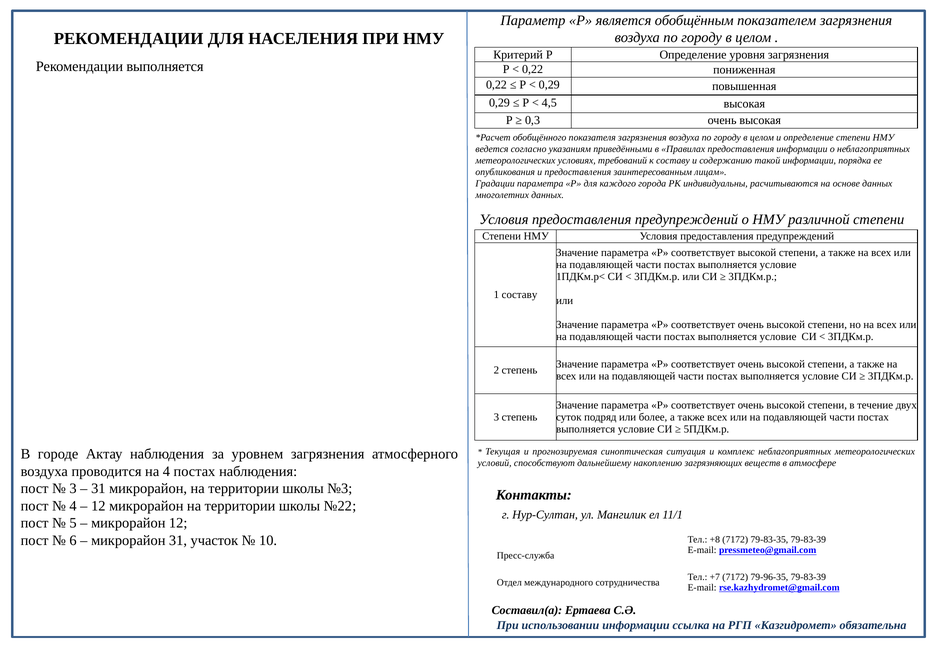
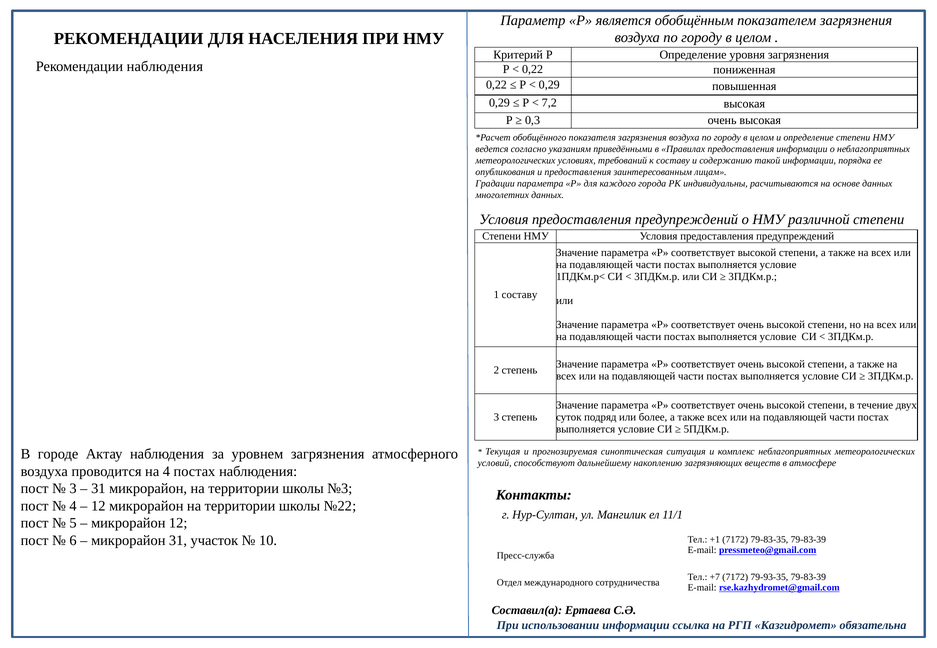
Рекомендации выполняется: выполняется -> наблюдения
4,5: 4,5 -> 7,2
+8: +8 -> +1
79-96-35: 79-96-35 -> 79-93-35
